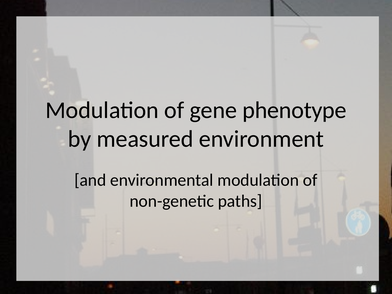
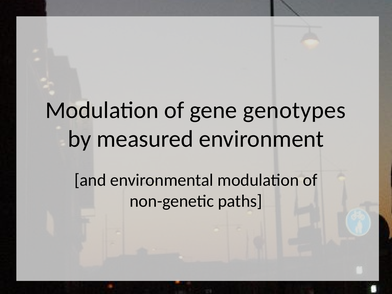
phenotype: phenotype -> genotypes
